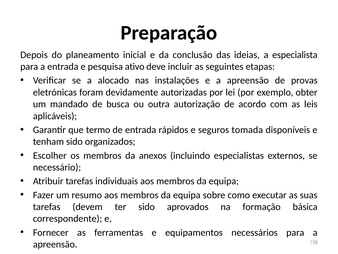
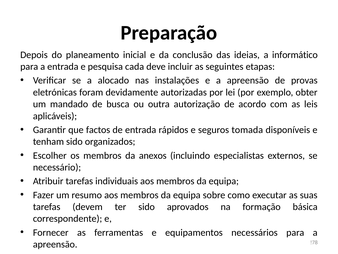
especialista: especialista -> informático
ativo: ativo -> cada
termo: termo -> factos
